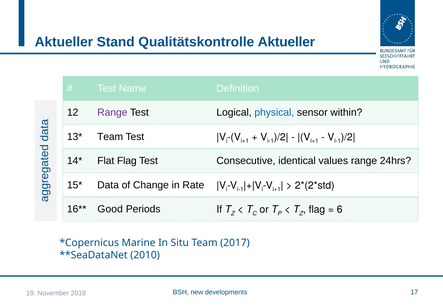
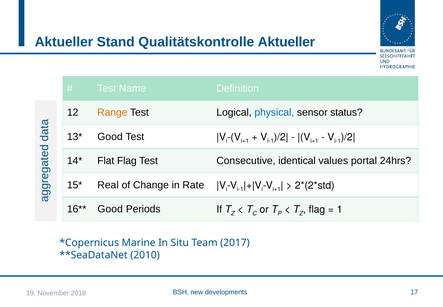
Range at (112, 112) colour: purple -> orange
within: within -> status
Team at (110, 137): Team -> Good
values range: range -> portal
Data: Data -> Real
6: 6 -> 1
